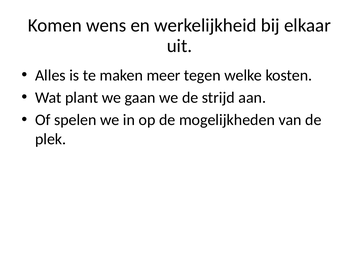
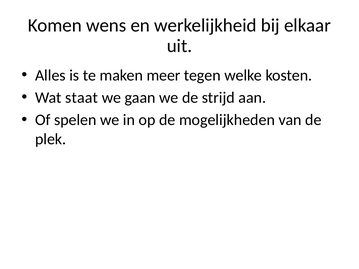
plant: plant -> staat
